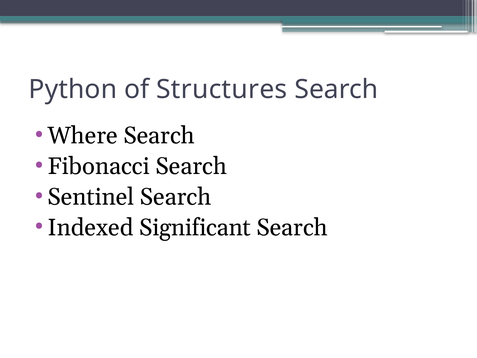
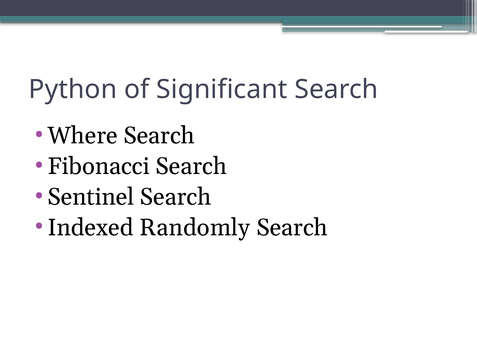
Structures: Structures -> Significant
Significant: Significant -> Randomly
